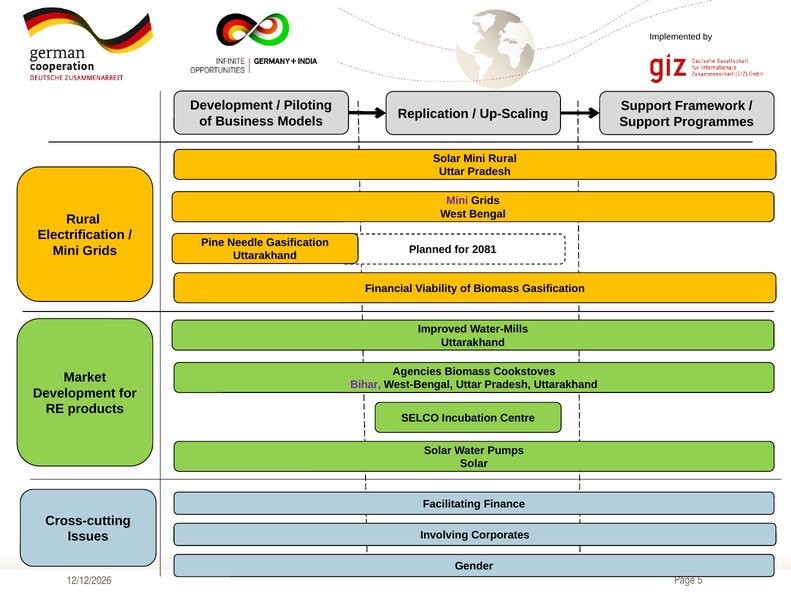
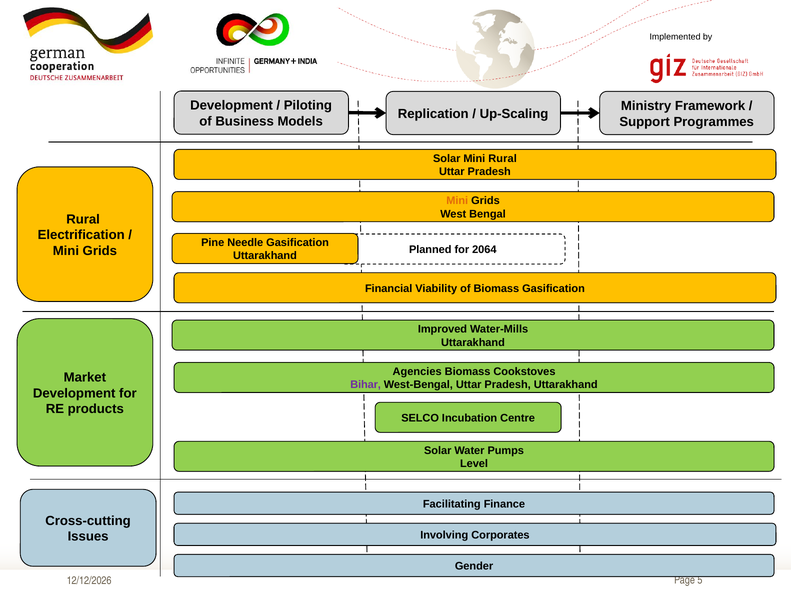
Support at (646, 106): Support -> Ministry
Mini at (457, 201) colour: purple -> orange
2081: 2081 -> 2064
Solar at (474, 464): Solar -> Level
